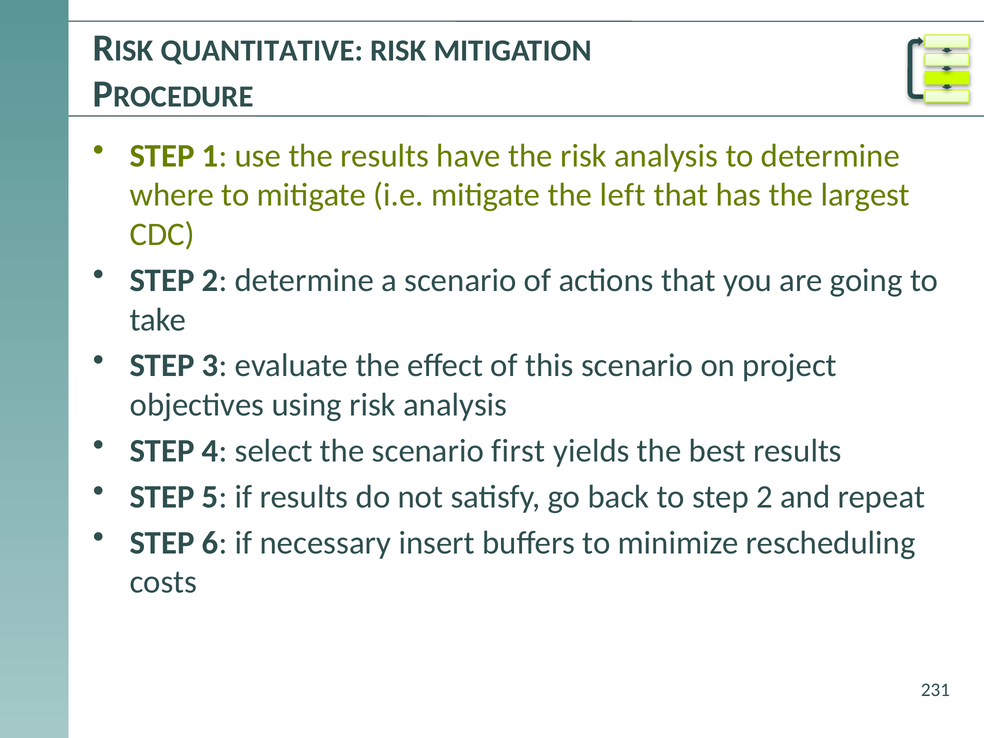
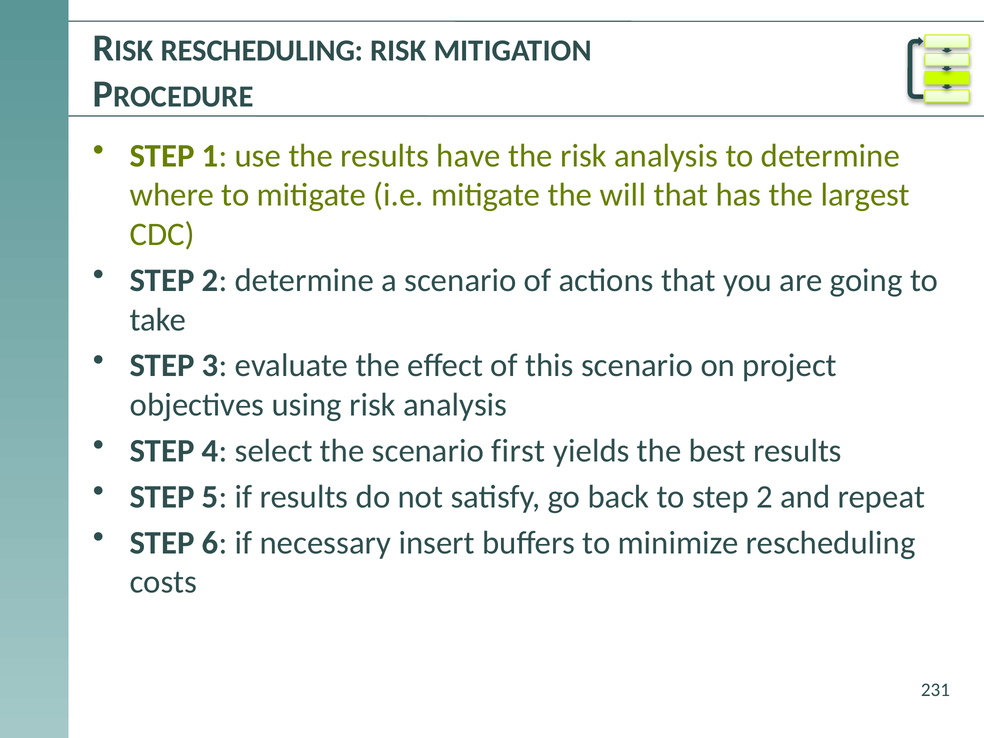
QUANTITATIVE at (262, 51): QUANTITATIVE -> RESCHEDULING
left: left -> will
